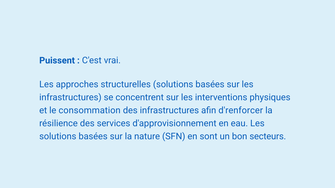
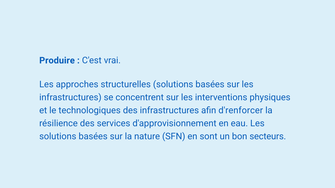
Puissent: Puissent -> Produire
consommation: consommation -> technologiques
